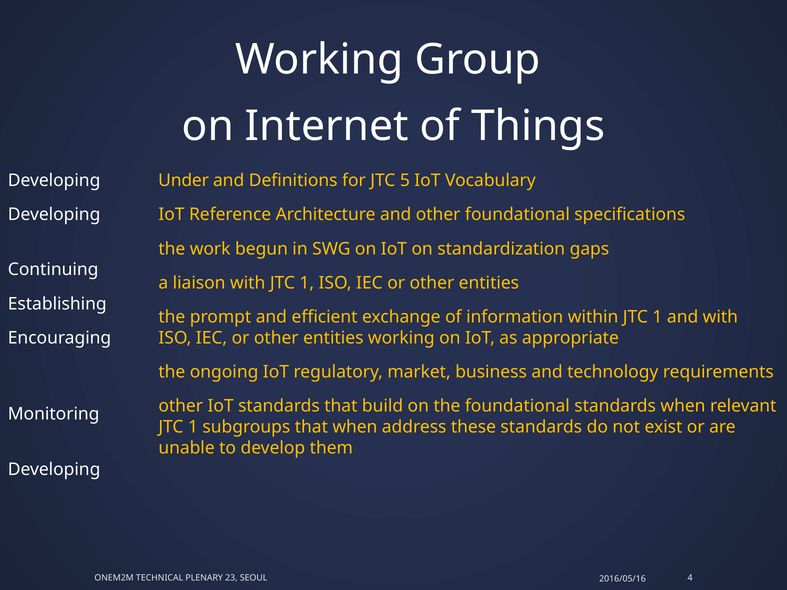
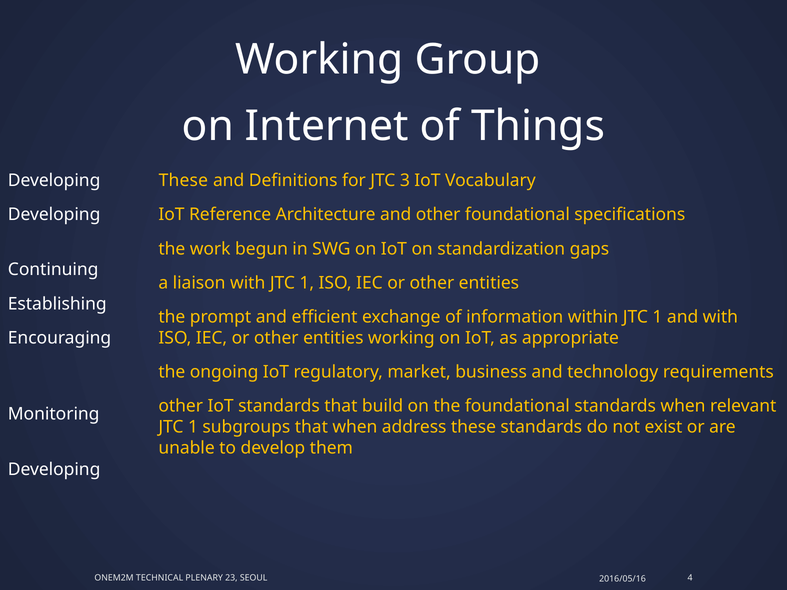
Under at (184, 181): Under -> These
5: 5 -> 3
